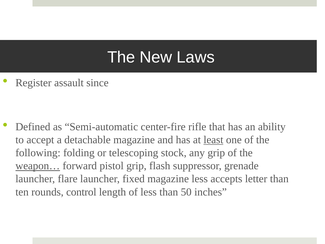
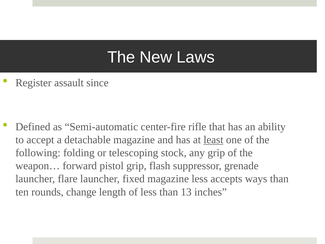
weapon… underline: present -> none
letter: letter -> ways
control: control -> change
50: 50 -> 13
